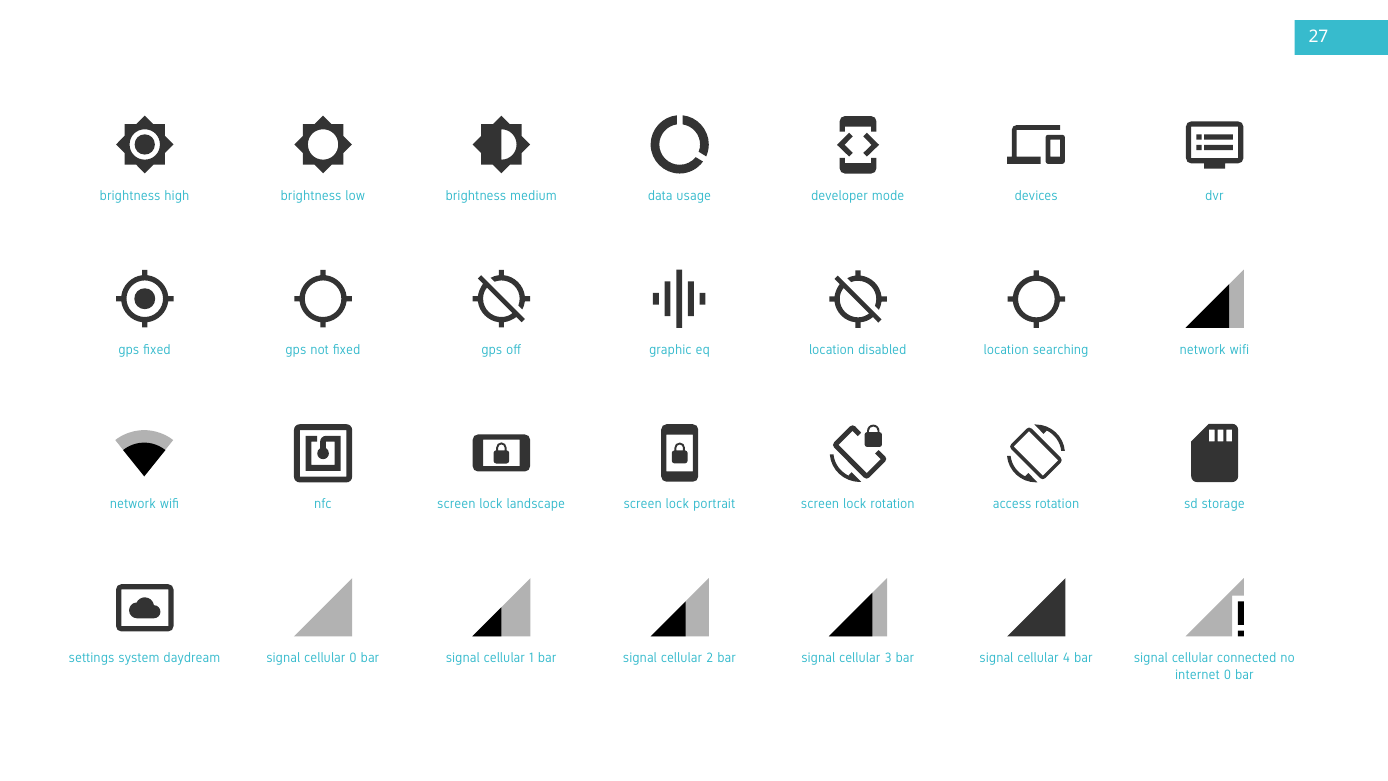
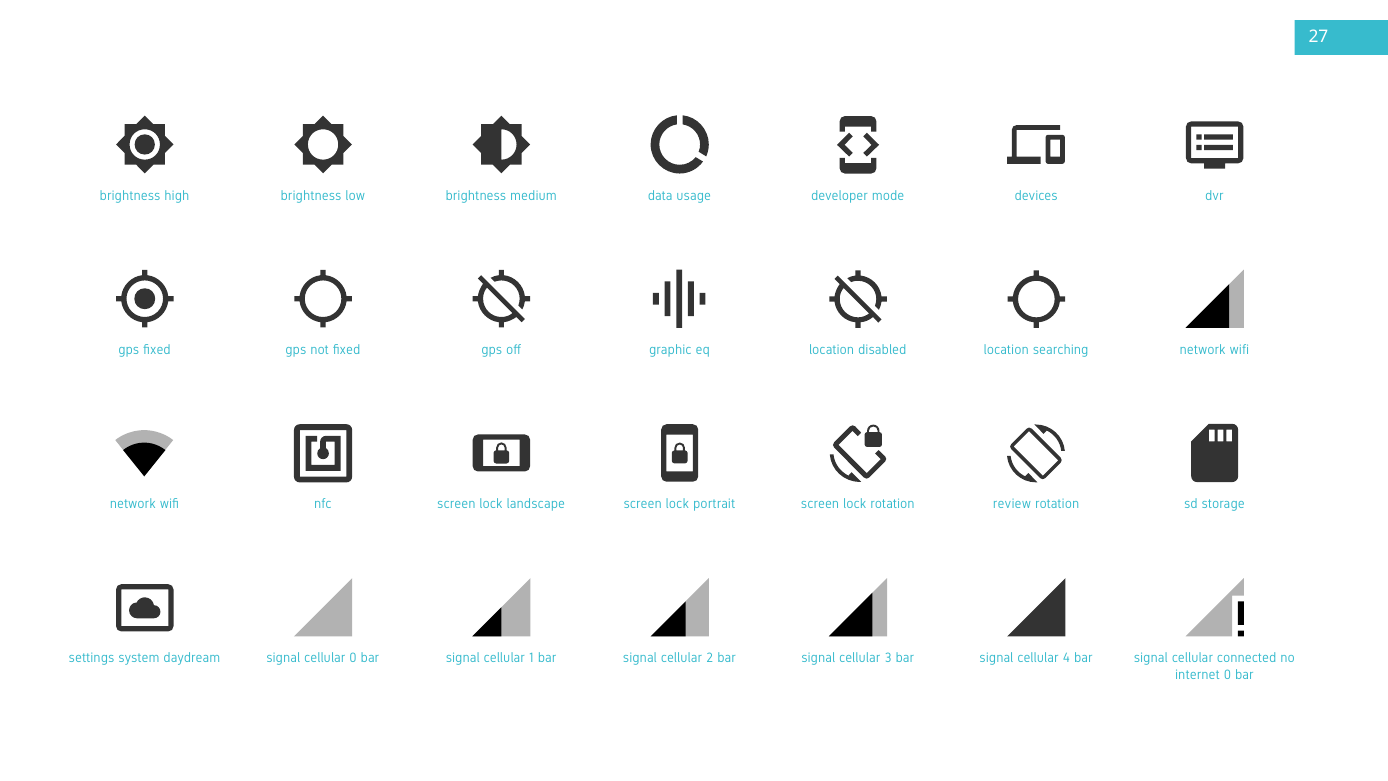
access: access -> review
